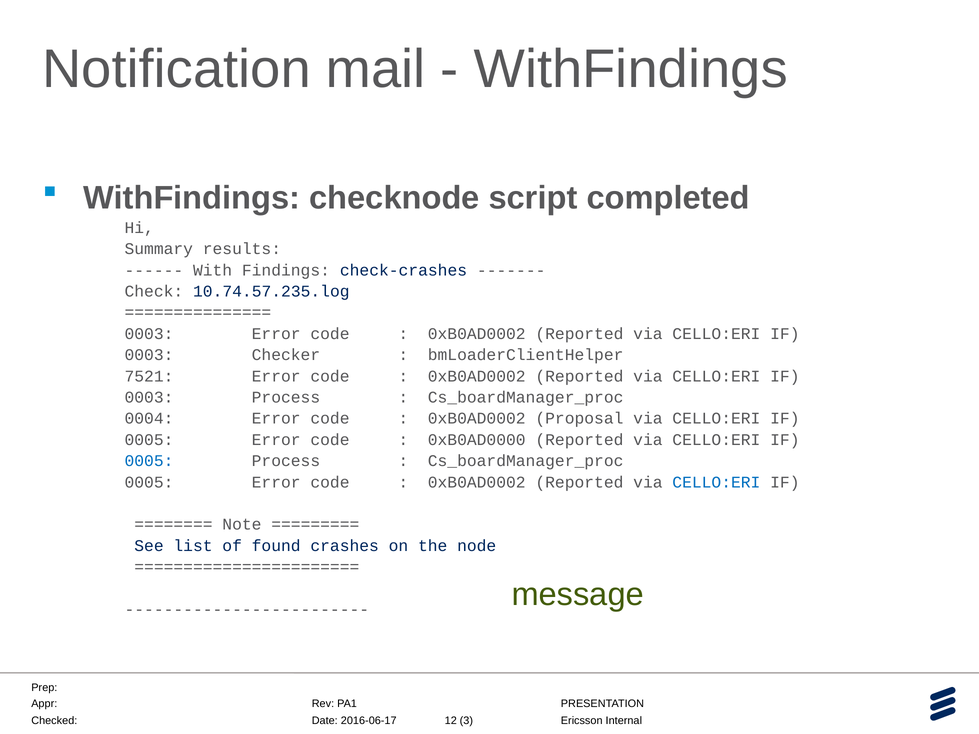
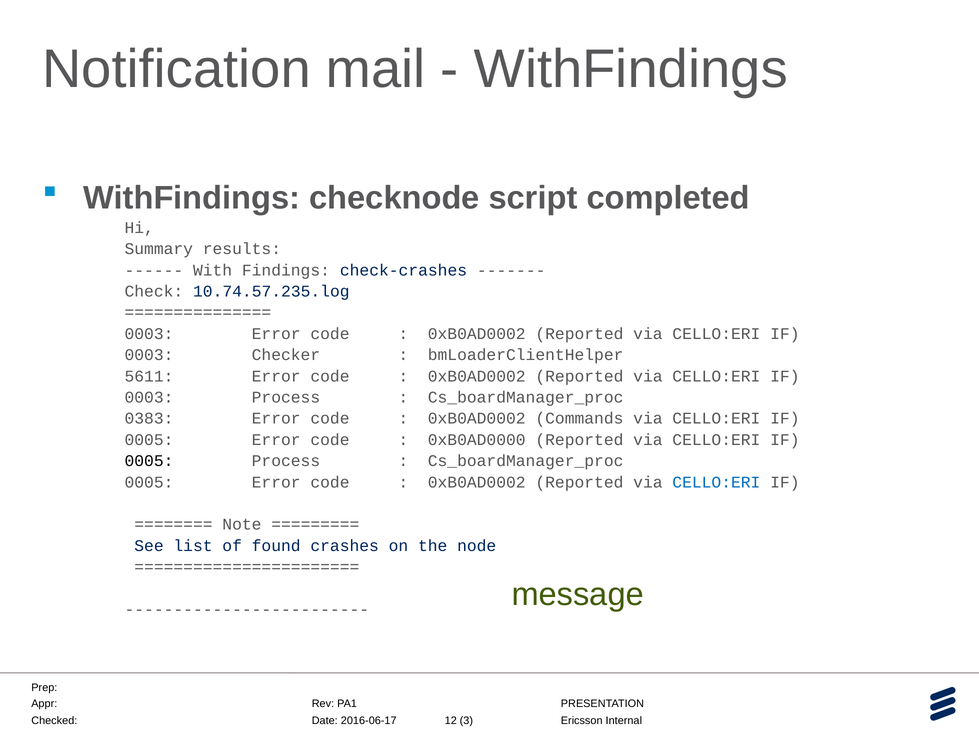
7521: 7521 -> 5611
0004: 0004 -> 0383
Proposal: Proposal -> Commands
0005 at (149, 461) colour: blue -> black
